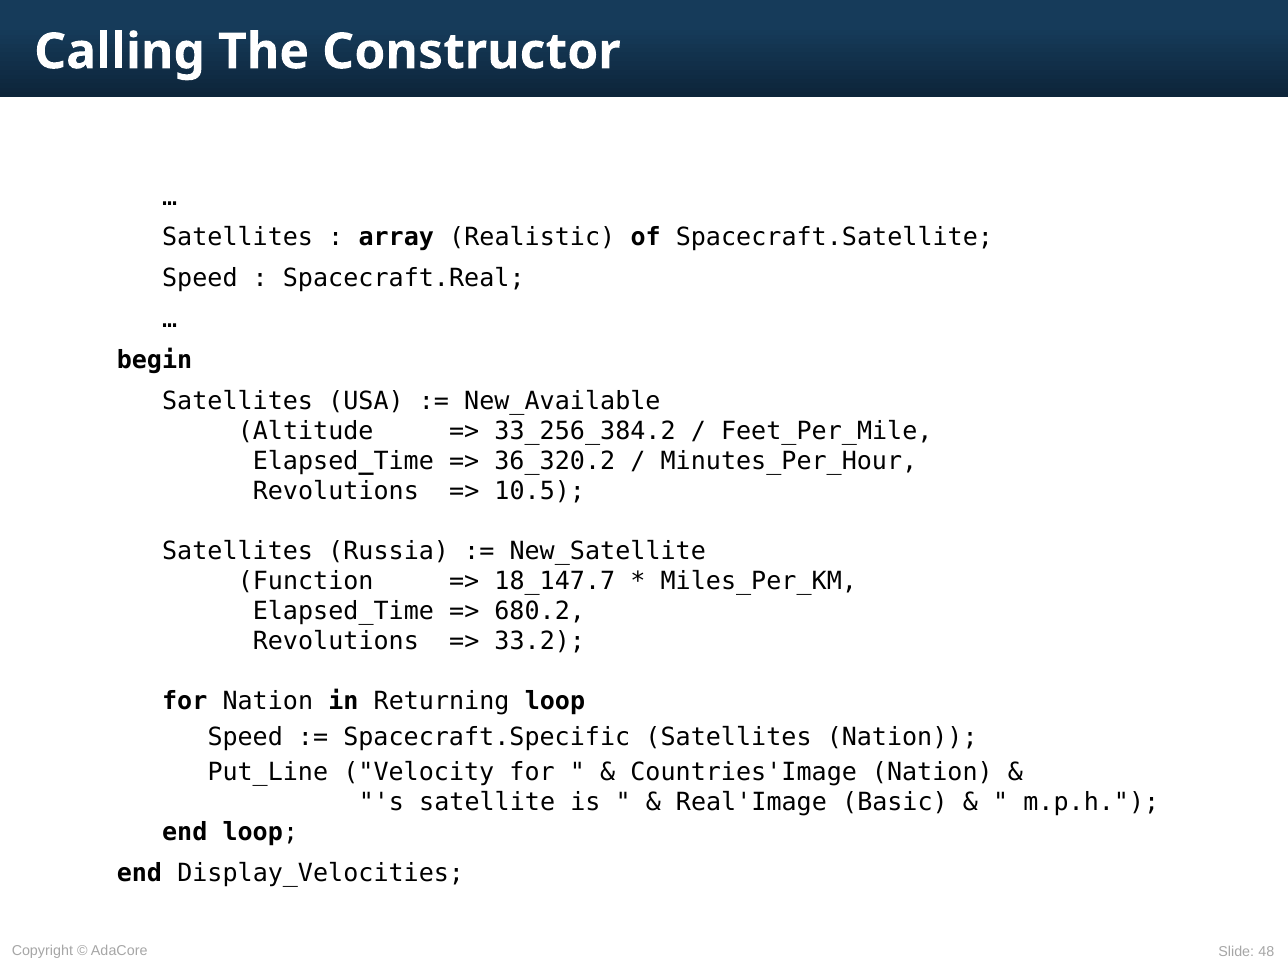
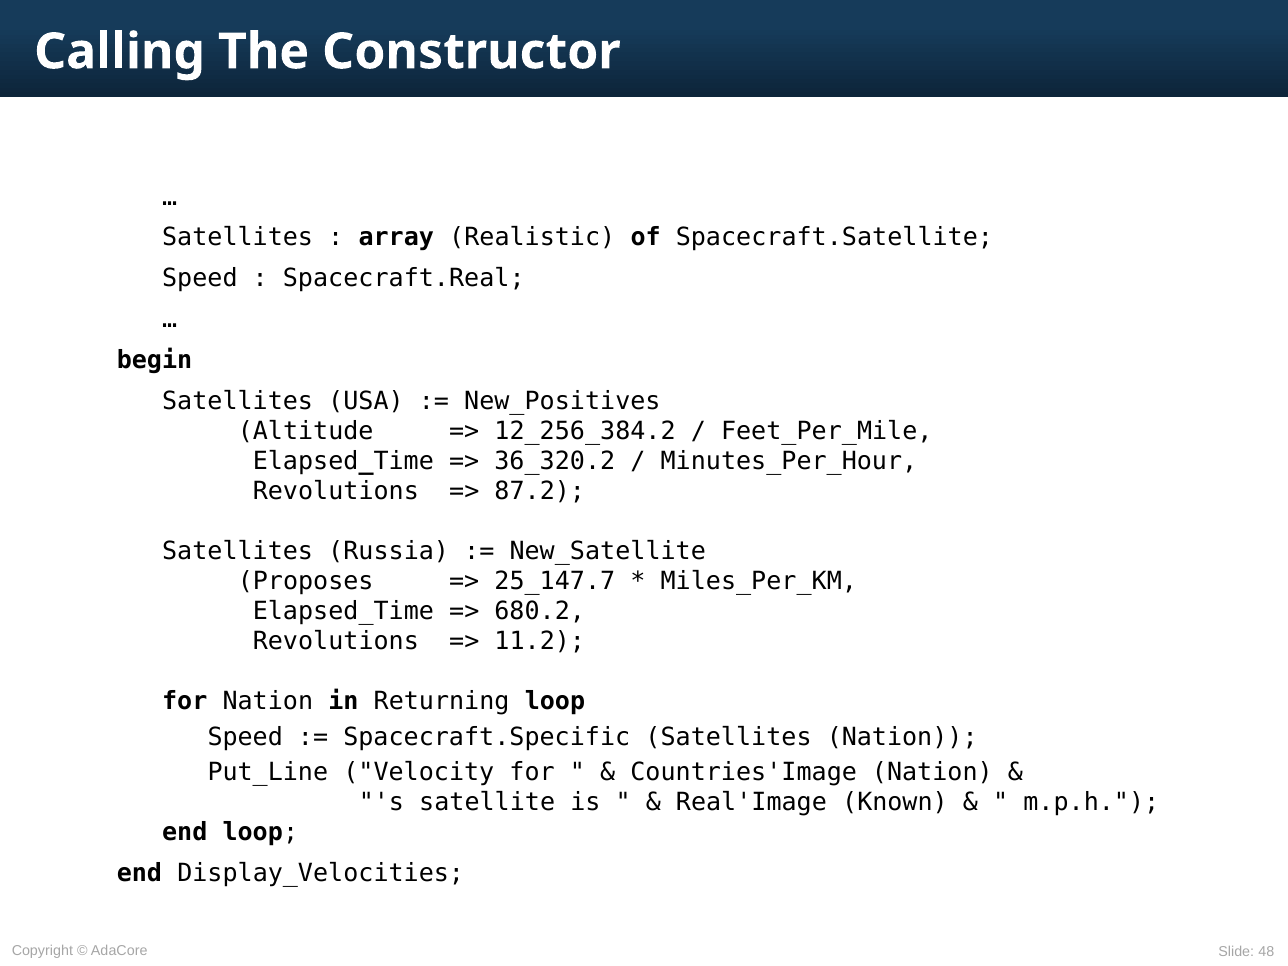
New_Available: New_Available -> New_Positives
33_256_384.2: 33_256_384.2 -> 12_256_384.2
10.5: 10.5 -> 87.2
Function: Function -> Proposes
18_147.7: 18_147.7 -> 25_147.7
33.2: 33.2 -> 11.2
Basic: Basic -> Known
